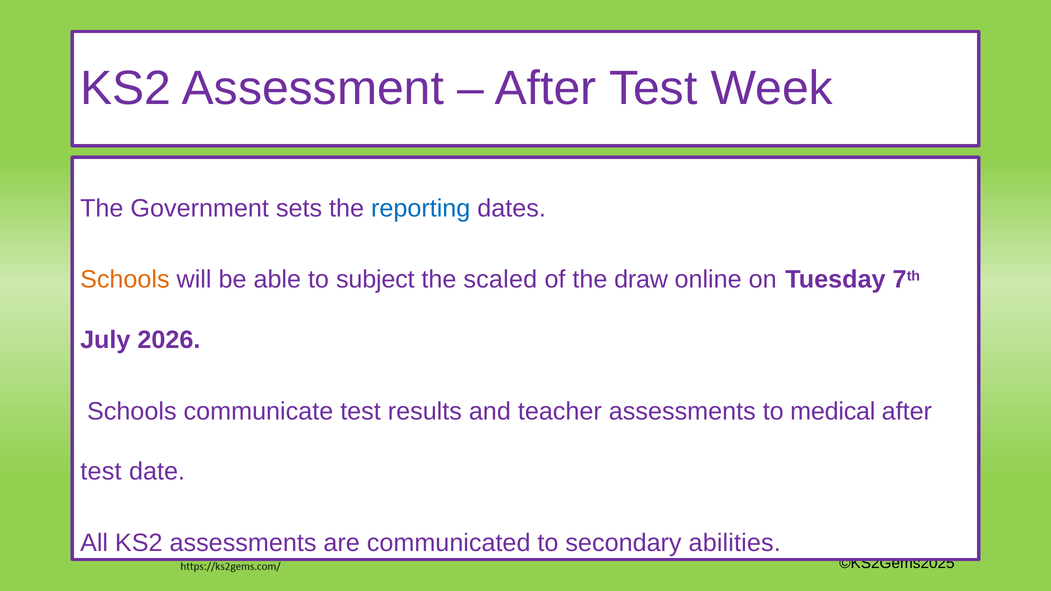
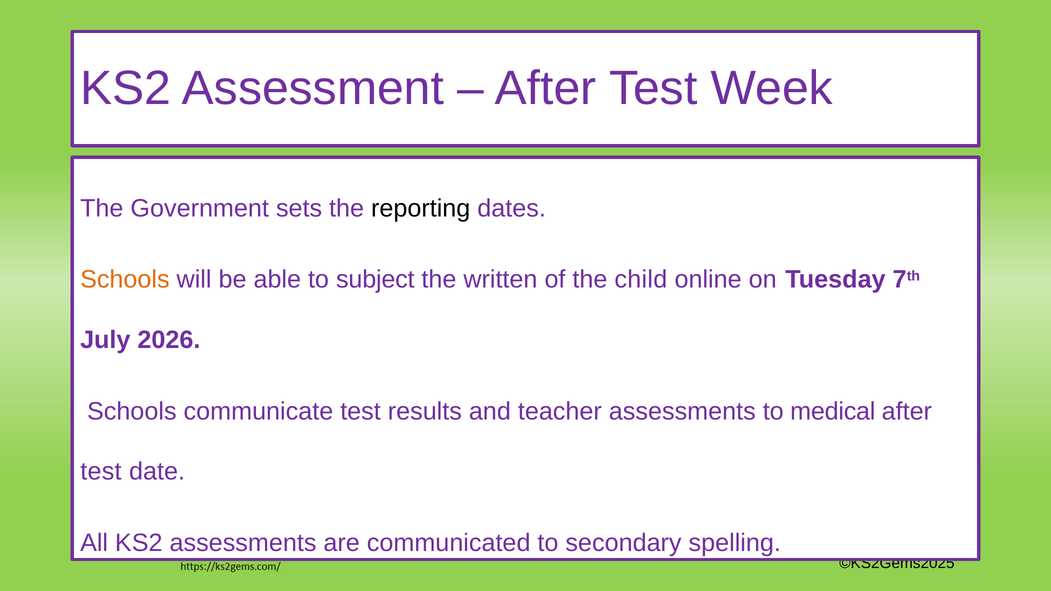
reporting colour: blue -> black
scaled: scaled -> written
draw: draw -> child
abilities: abilities -> spelling
